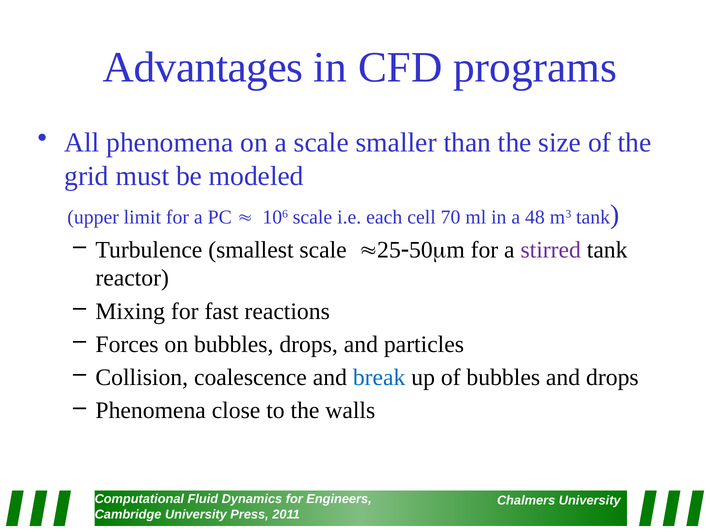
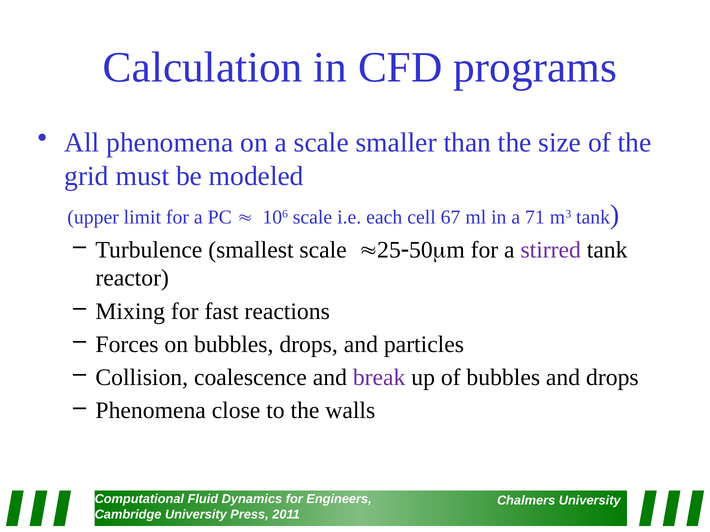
Advantages: Advantages -> Calculation
70: 70 -> 67
48: 48 -> 71
break colour: blue -> purple
